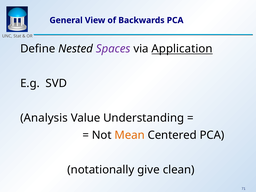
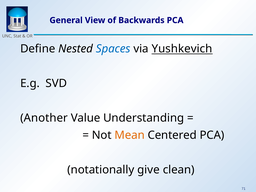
Spaces colour: purple -> blue
Application: Application -> Yushkevich
Analysis: Analysis -> Another
